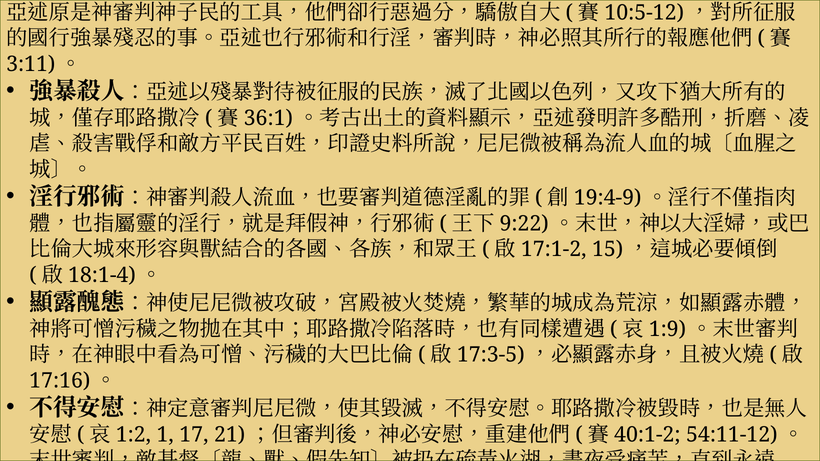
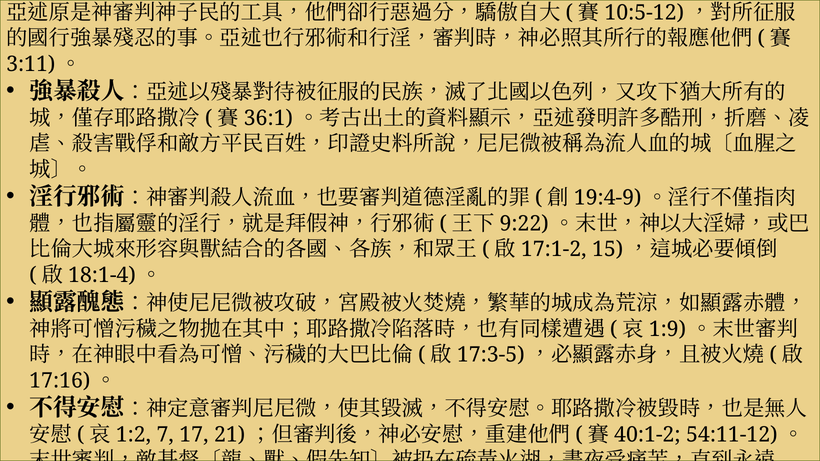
1: 1 -> 7
